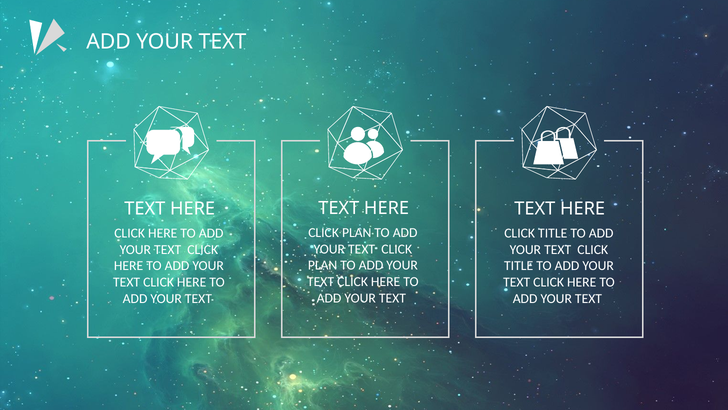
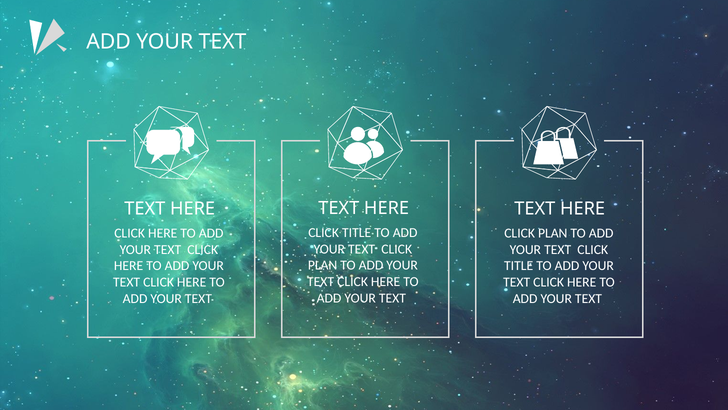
PLAN at (357, 232): PLAN -> TITLE
TITLE at (553, 233): TITLE -> PLAN
